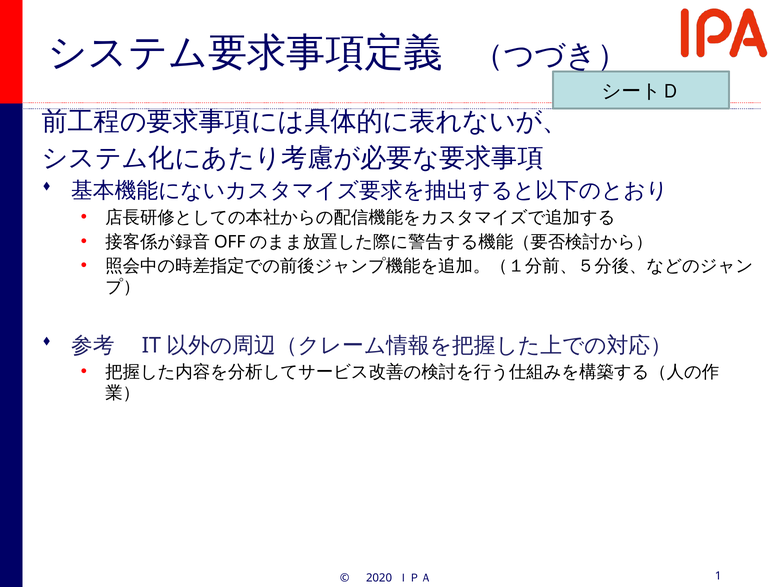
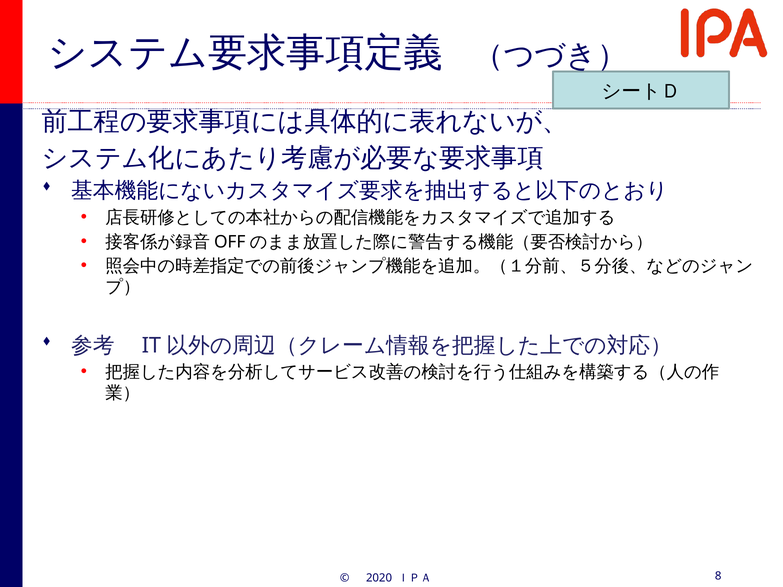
1: 1 -> 8
